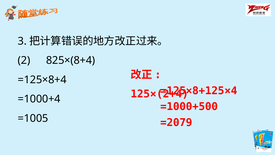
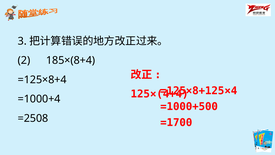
825×(8+4: 825×(8+4 -> 185×(8+4
125×(2+4: 125×(2+4 -> 125×(4+4
=1005: =1005 -> =2508
=2079: =2079 -> =1700
